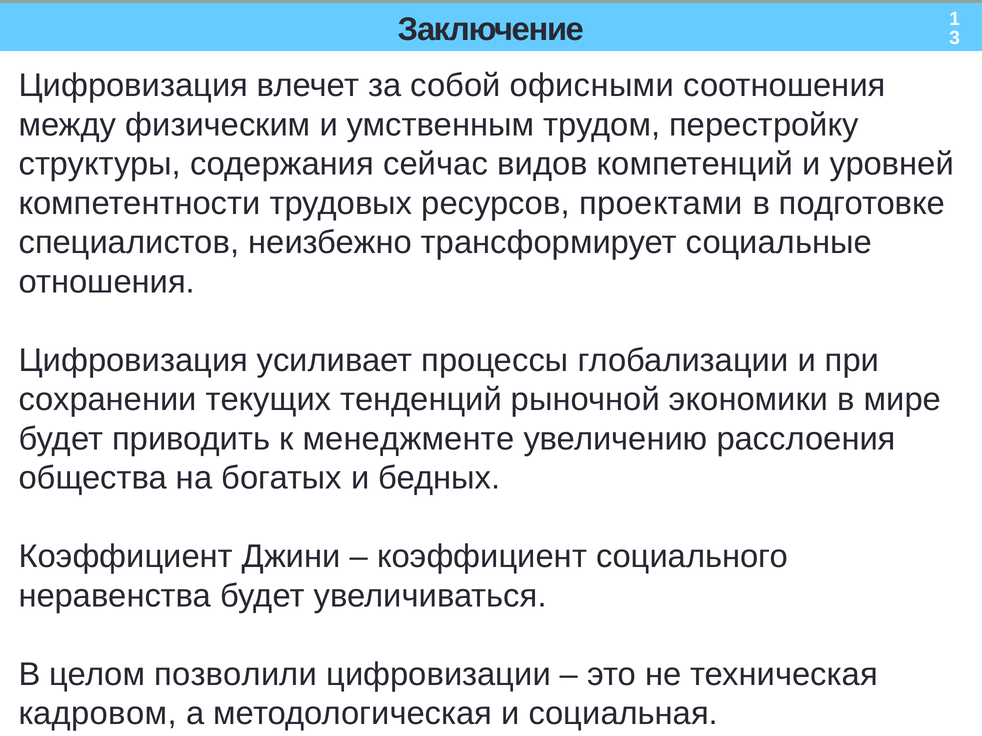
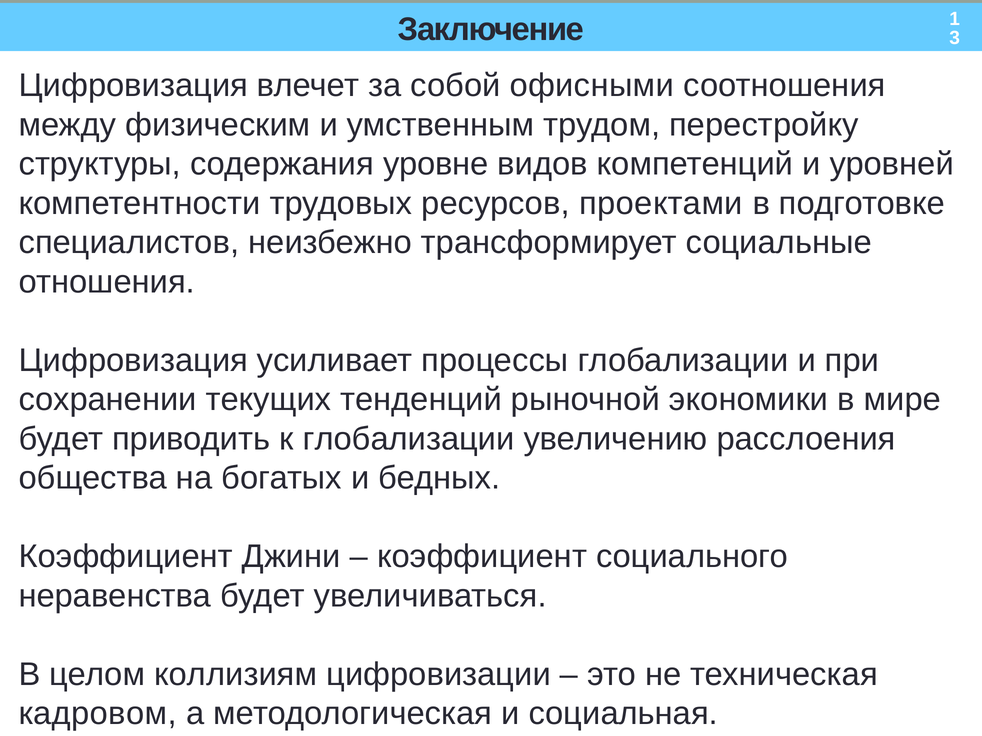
сейчас: сейчас -> уровне
к менеджменте: менеджменте -> глобализации
позволили: позволили -> коллизиям
